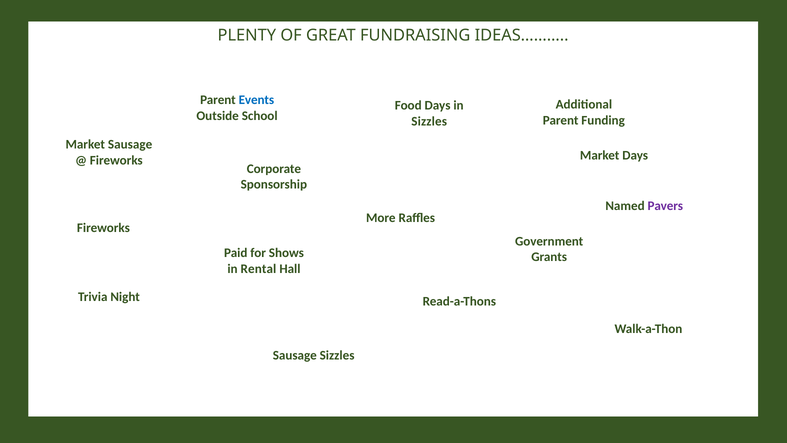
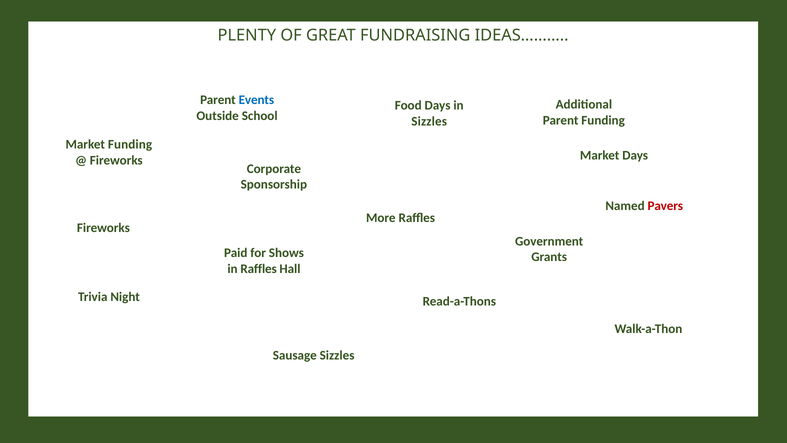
Market Sausage: Sausage -> Funding
Pavers colour: purple -> red
in Rental: Rental -> Raffles
